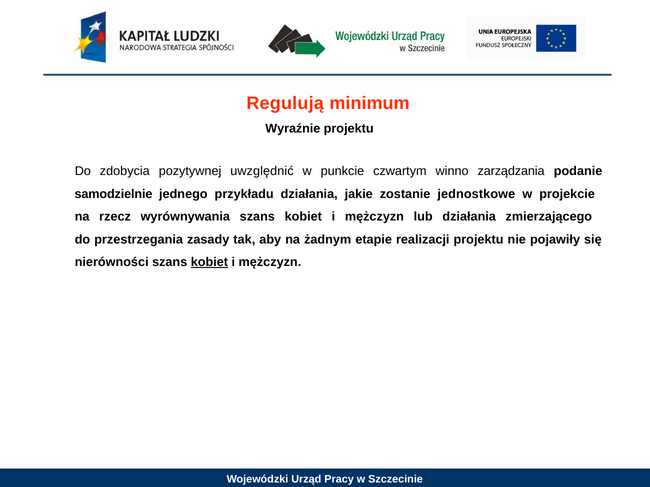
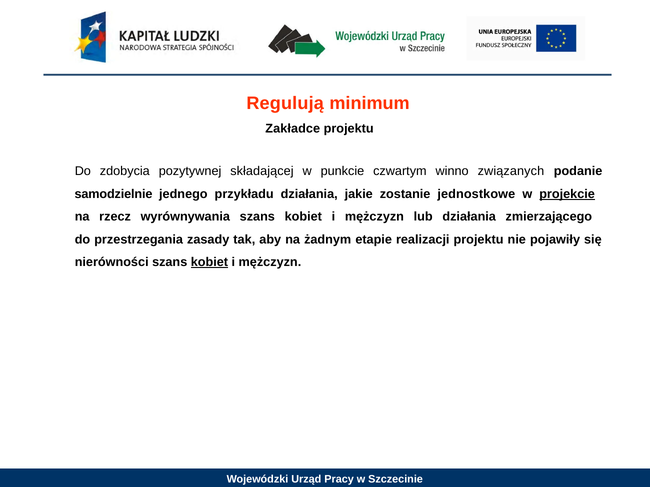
Wyraźnie: Wyraźnie -> Zakładce
uwzględnić: uwzględnić -> składającej
zarządzania: zarządzania -> związanych
projekcie underline: none -> present
